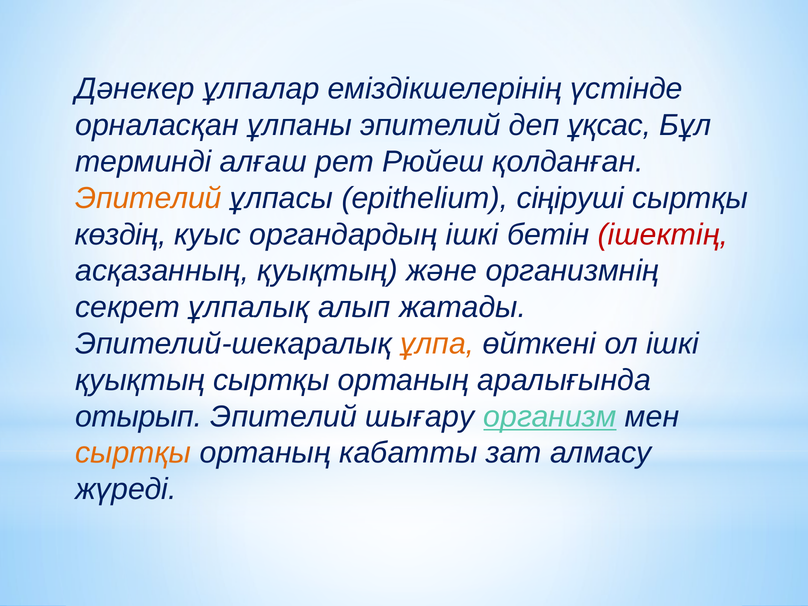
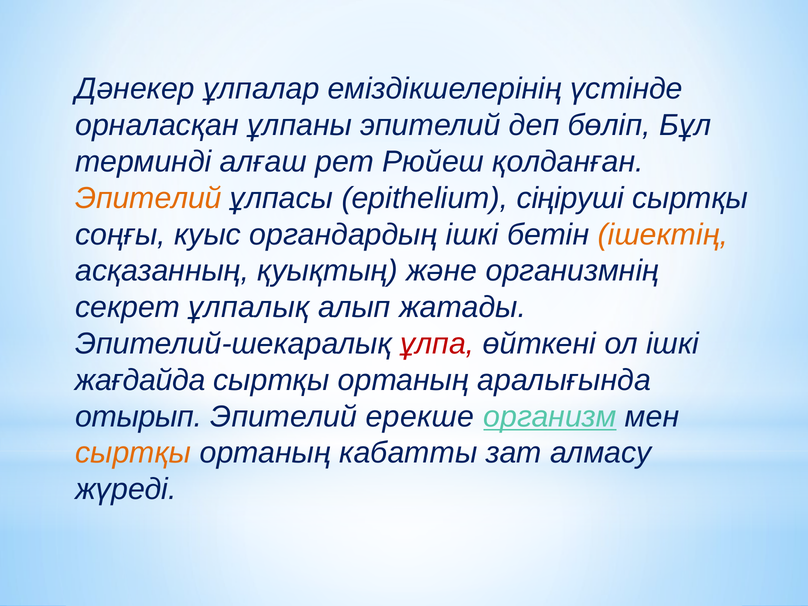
ұқсас: ұқсас -> бөліп
көздің: көздің -> соңғы
ішектің colour: red -> orange
ұлпа colour: orange -> red
қуықтың at (140, 380): қуықтың -> жағдайда
шығару: шығару -> ерекше
